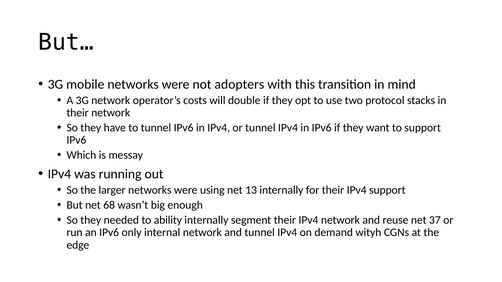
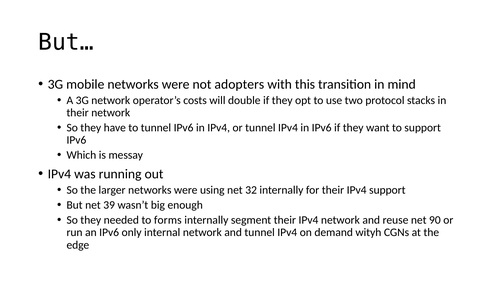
13: 13 -> 32
68: 68 -> 39
ability: ability -> forms
37: 37 -> 90
